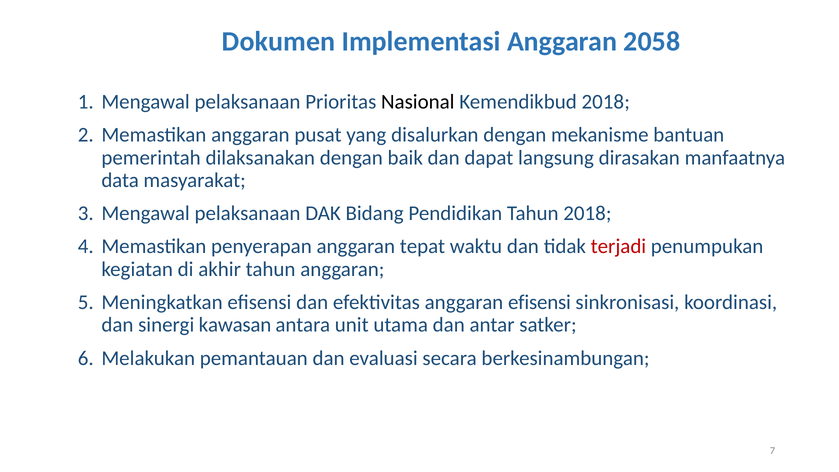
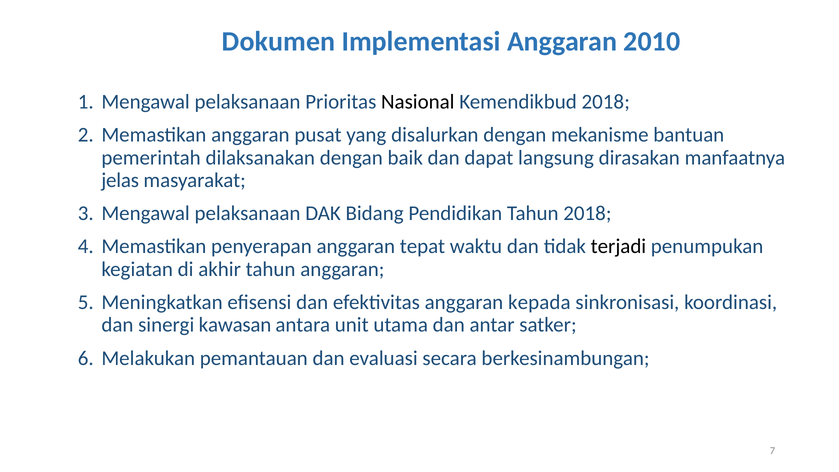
2058: 2058 -> 2010
data: data -> jelas
terjadi colour: red -> black
anggaran efisensi: efisensi -> kepada
